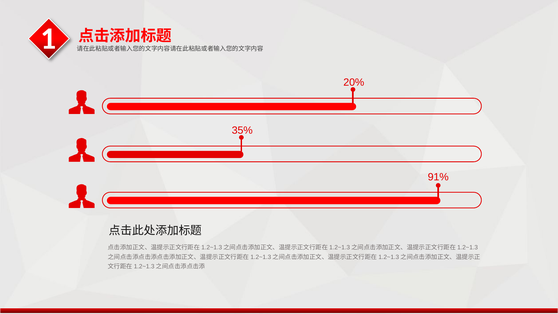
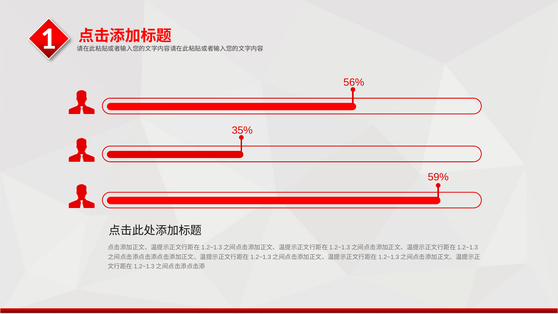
20%: 20% -> 56%
91%: 91% -> 59%
